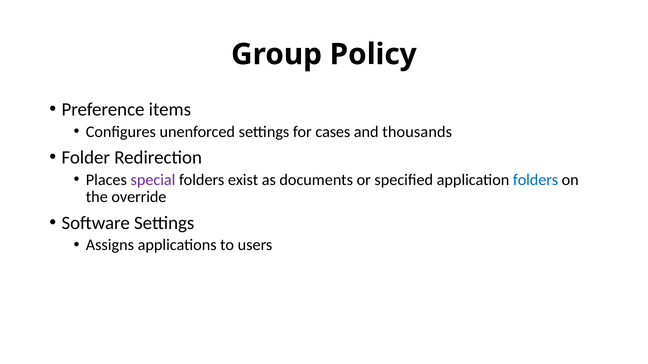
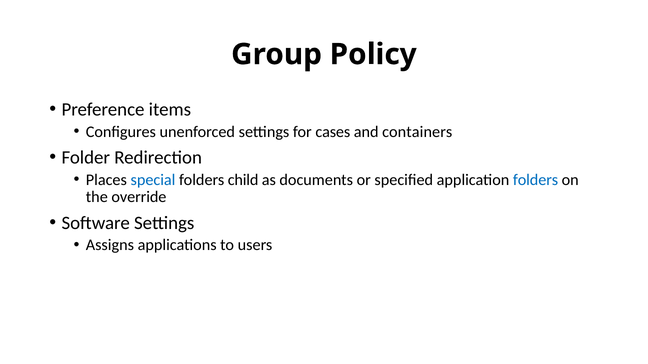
thousands: thousands -> containers
special colour: purple -> blue
exist: exist -> child
